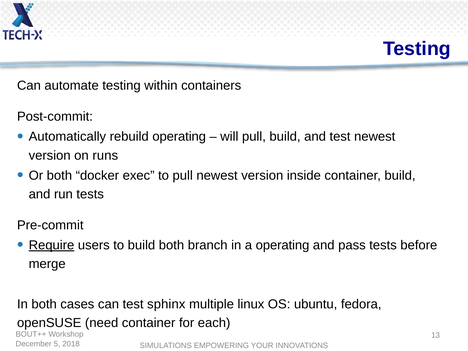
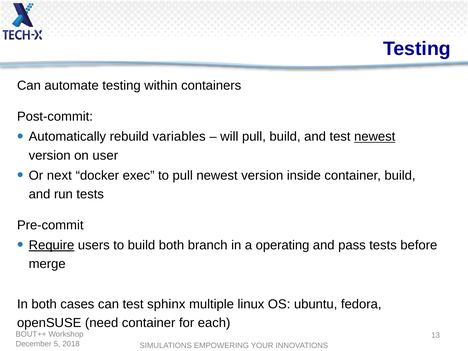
rebuild operating: operating -> variables
newest at (375, 137) underline: none -> present
runs: runs -> user
Or both: both -> next
